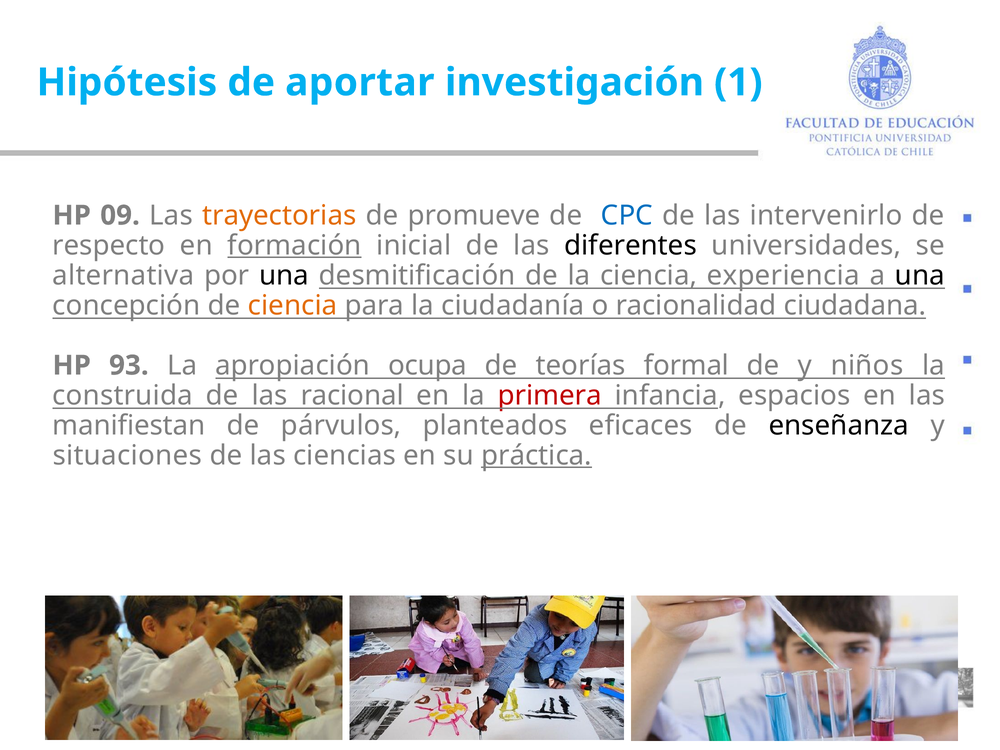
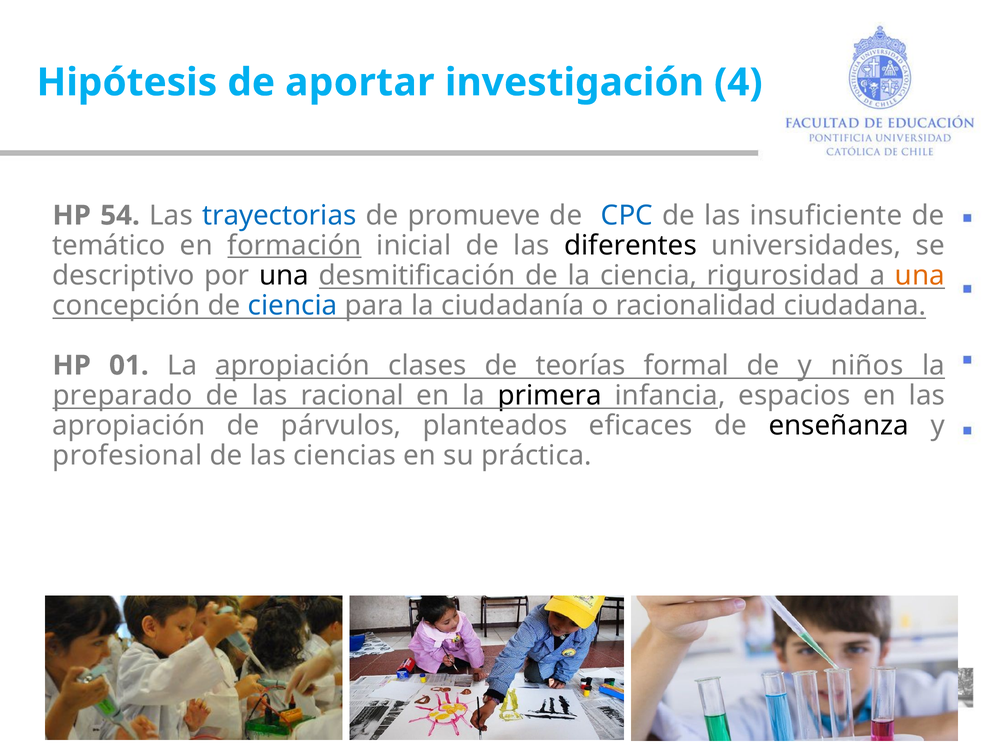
1: 1 -> 4
09: 09 -> 54
trayectorias colour: orange -> blue
intervenirlo: intervenirlo -> insuficiente
respecto: respecto -> temático
alternativa: alternativa -> descriptivo
experiencia: experiencia -> rigurosidad
una at (920, 275) colour: black -> orange
ciencia at (293, 305) colour: orange -> blue
93: 93 -> 01
ocupa: ocupa -> clases
construida: construida -> preparado
primera colour: red -> black
manifiestan at (129, 425): manifiestan -> apropiación
situaciones: situaciones -> profesional
práctica underline: present -> none
